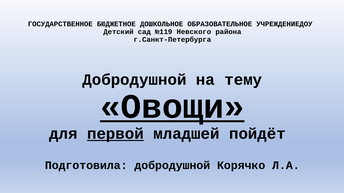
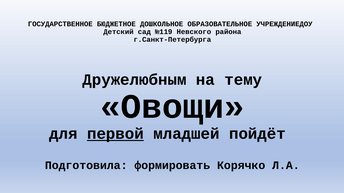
Добродушной at (134, 80): Добродушной -> Дружелюбным
Овощи underline: present -> none
Подготовила добродушной: добродушной -> формировать
